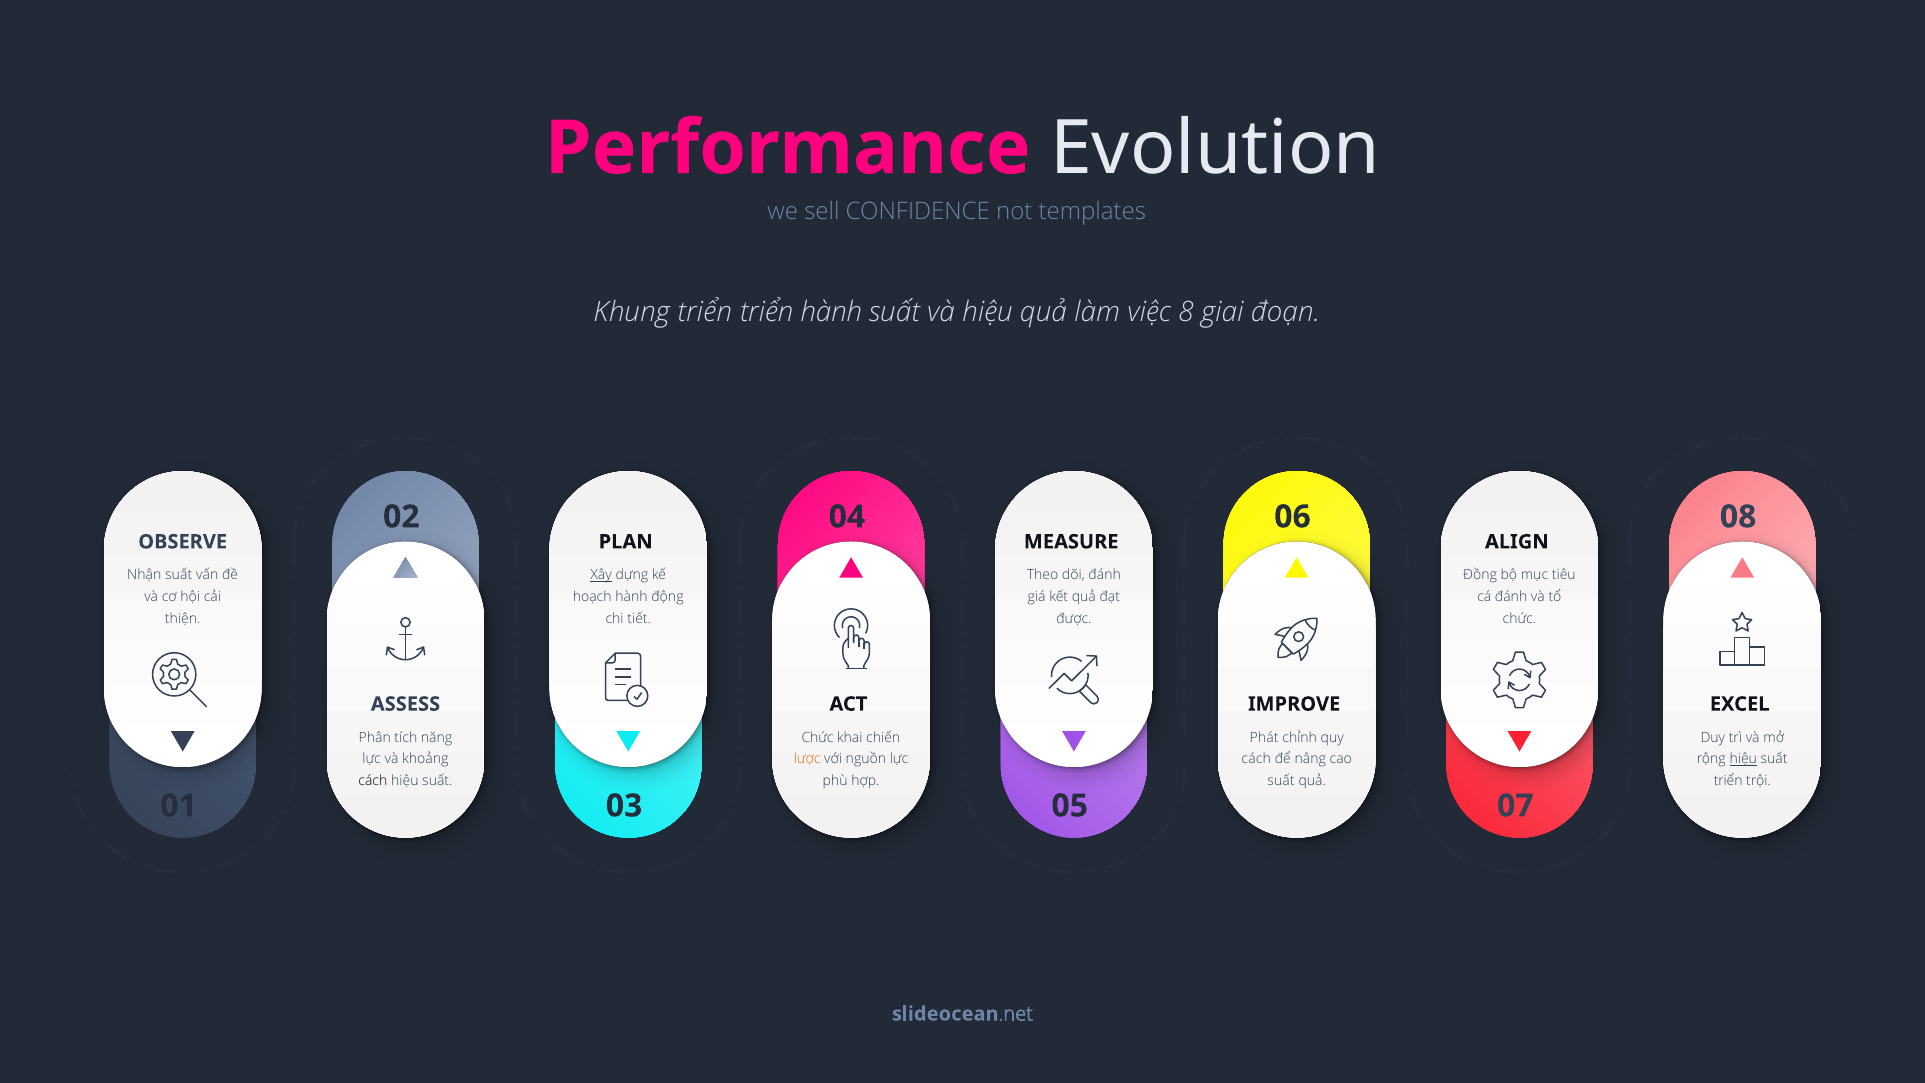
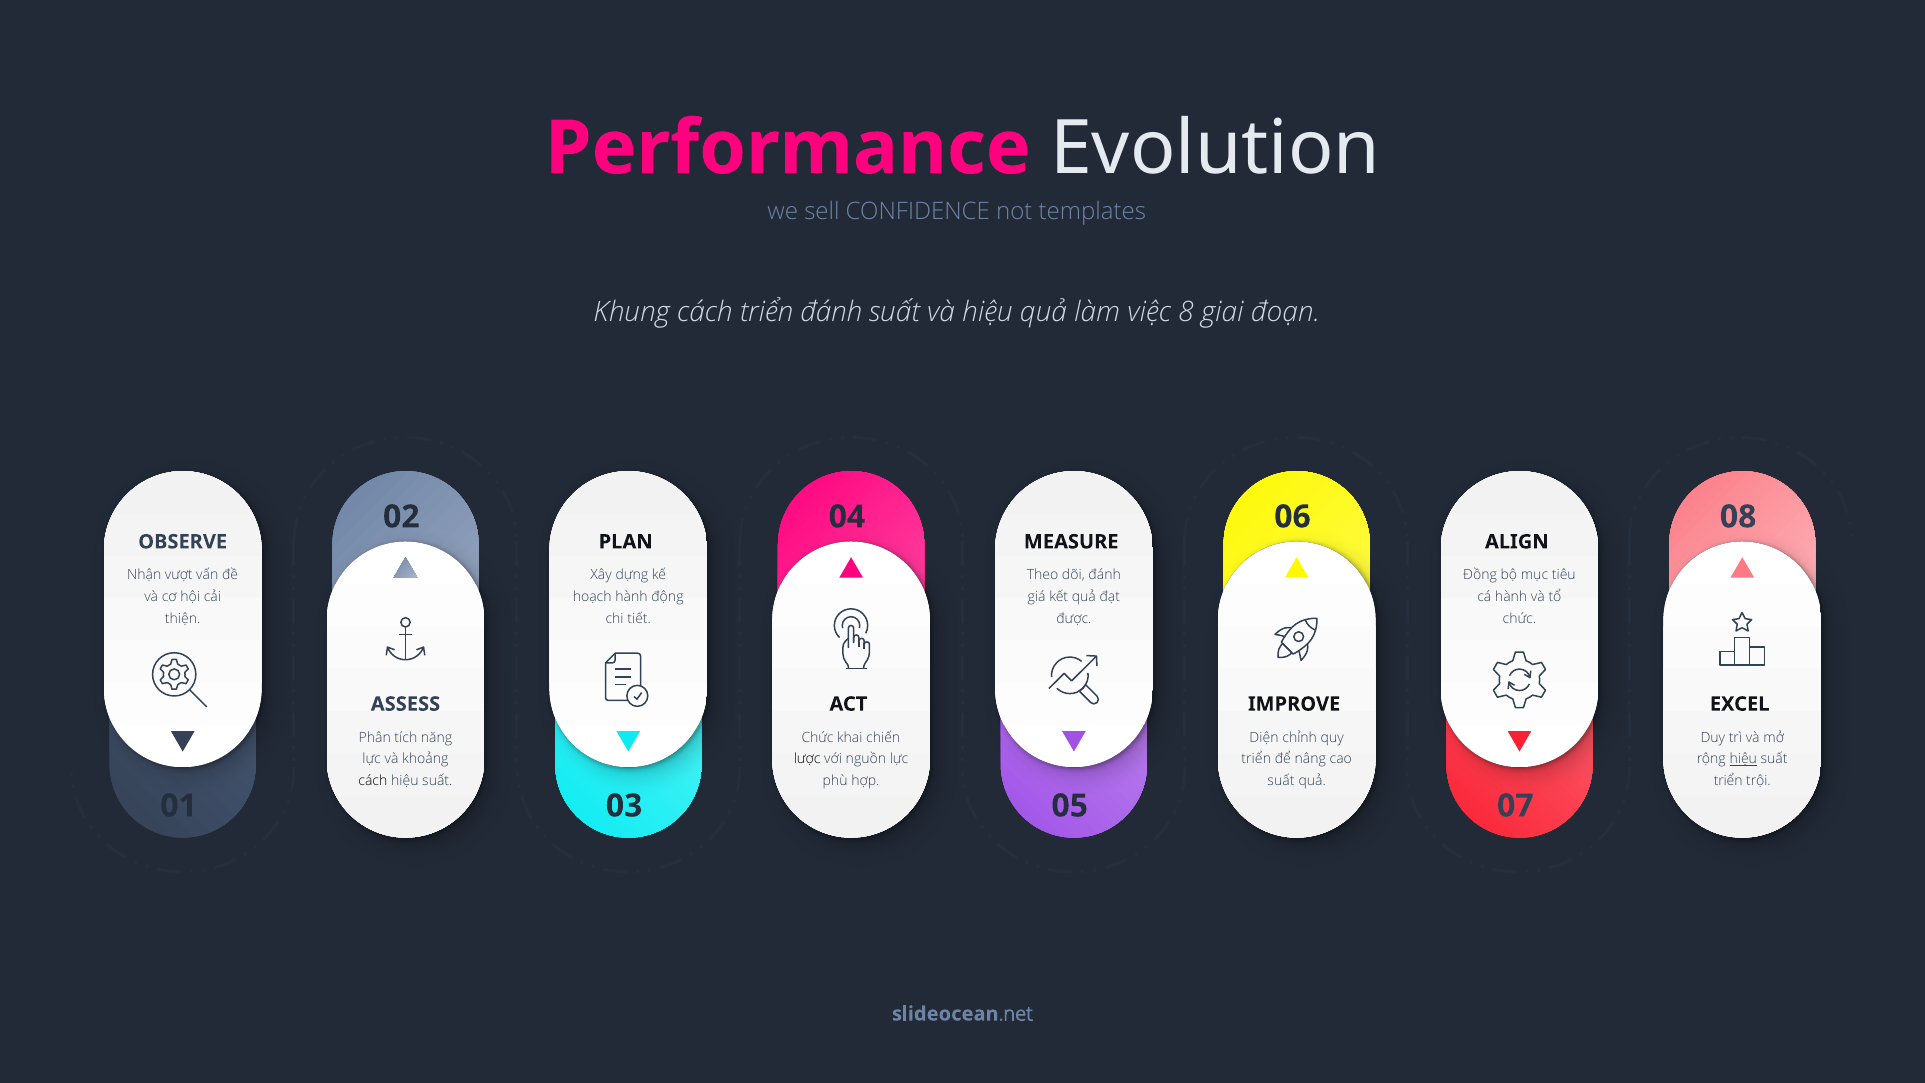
Khung triển: triển -> cách
triển hành: hành -> đánh
Nhận suất: suất -> vượt
Xây underline: present -> none
cá đánh: đánh -> hành
Phát: Phát -> Diện
lược colour: orange -> black
cách at (1256, 759): cách -> triển
